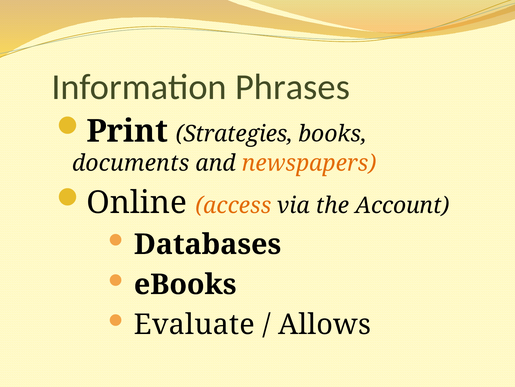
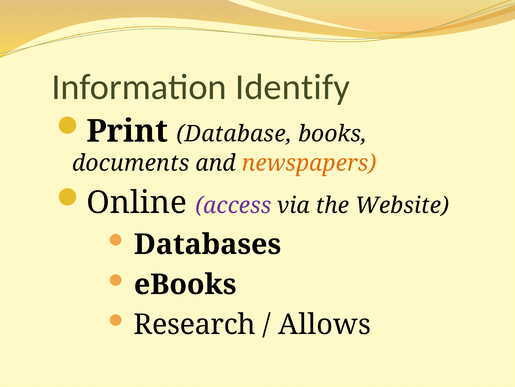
Phrases: Phrases -> Identify
Strategies: Strategies -> Database
access colour: orange -> purple
Account: Account -> Website
Evaluate: Evaluate -> Research
